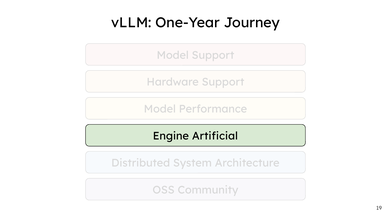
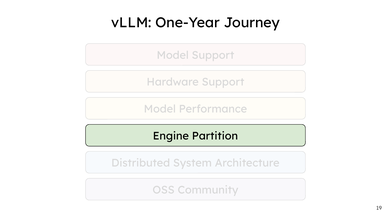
Artificial: Artificial -> Partition
